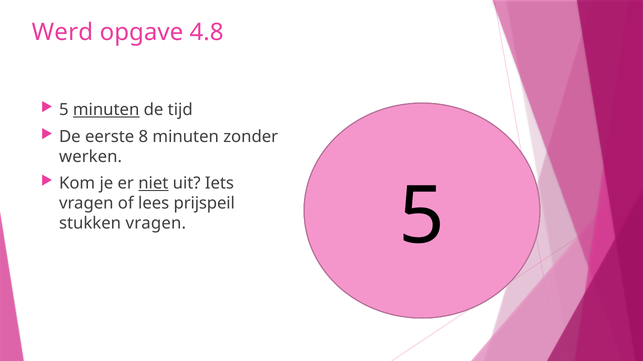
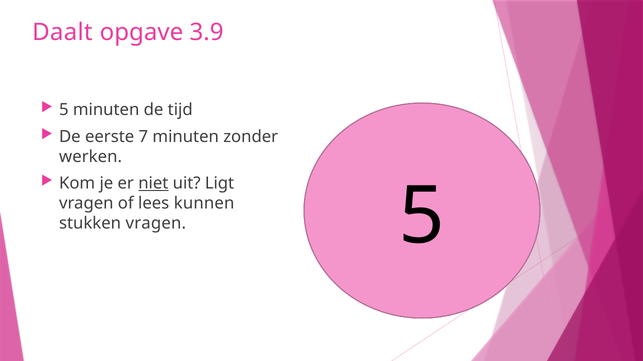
Werd: Werd -> Daalt
4.8: 4.8 -> 3.9
minuten at (106, 110) underline: present -> none
8: 8 -> 7
Iets: Iets -> Ligt
prijspeil: prijspeil -> kunnen
